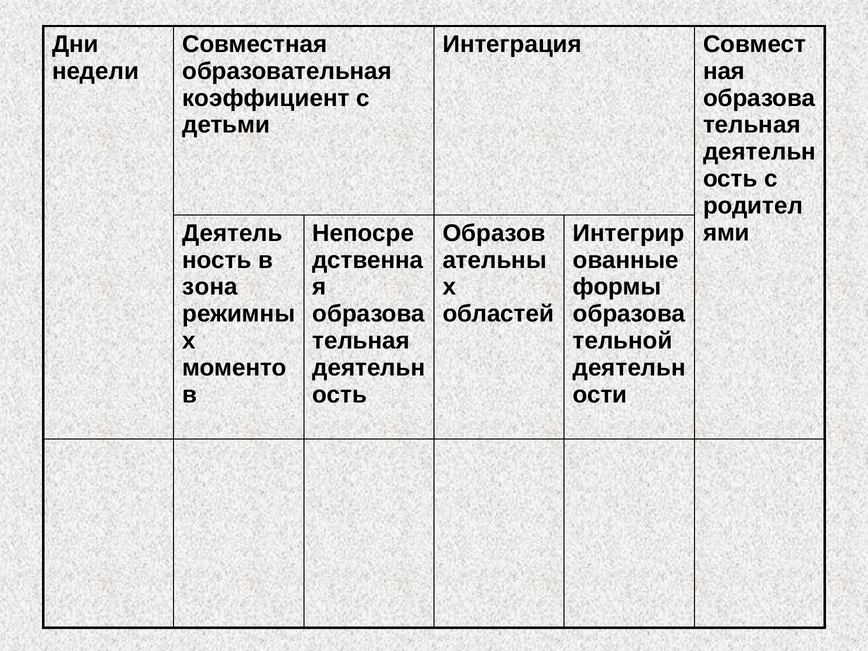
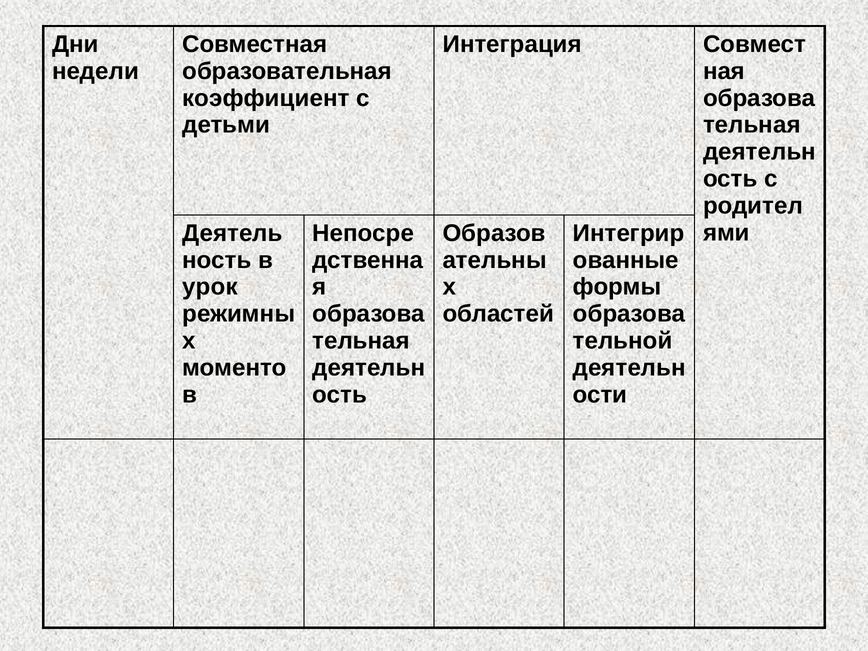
зона: зона -> урок
